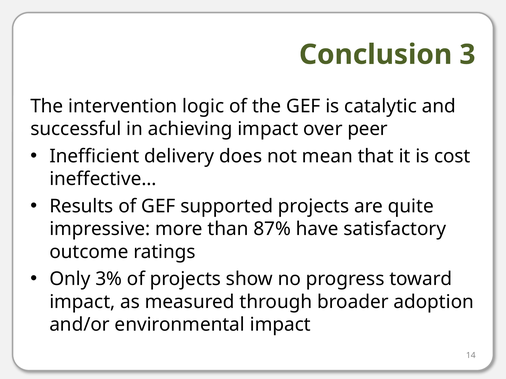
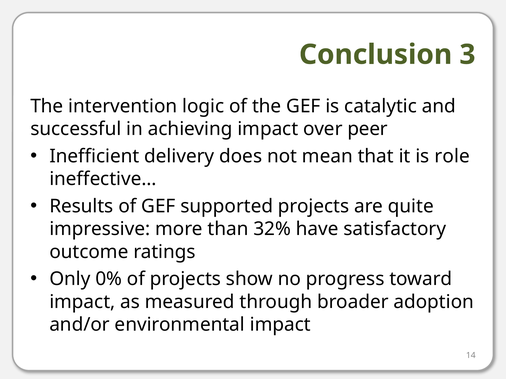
cost: cost -> role
87%: 87% -> 32%
3%: 3% -> 0%
